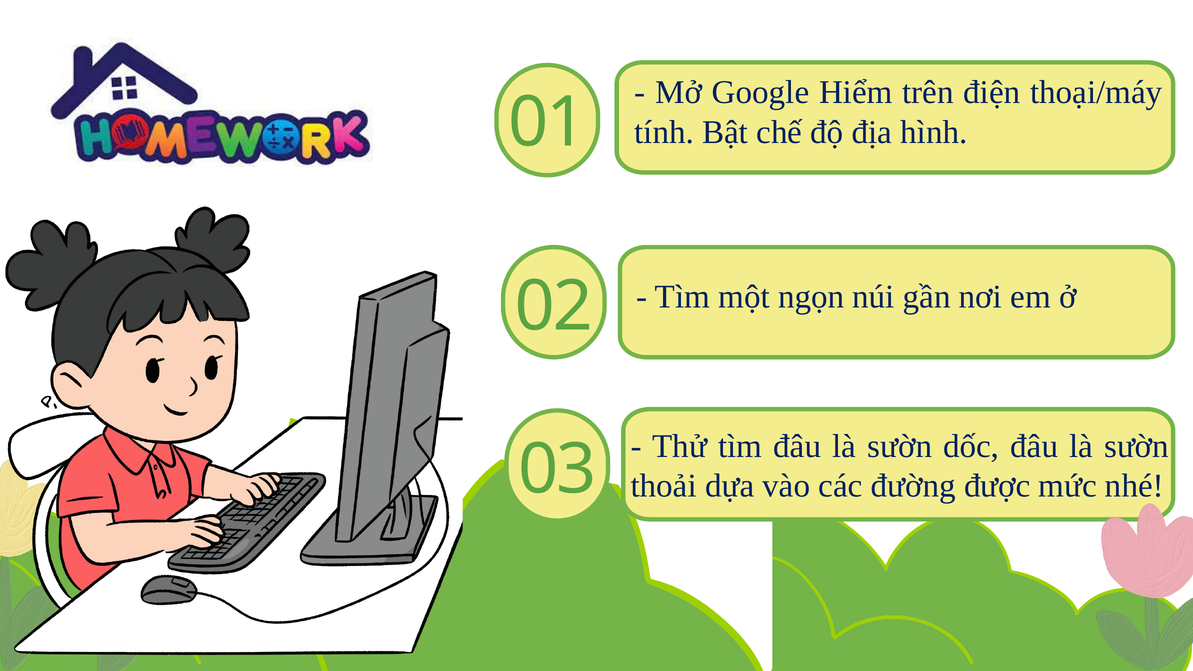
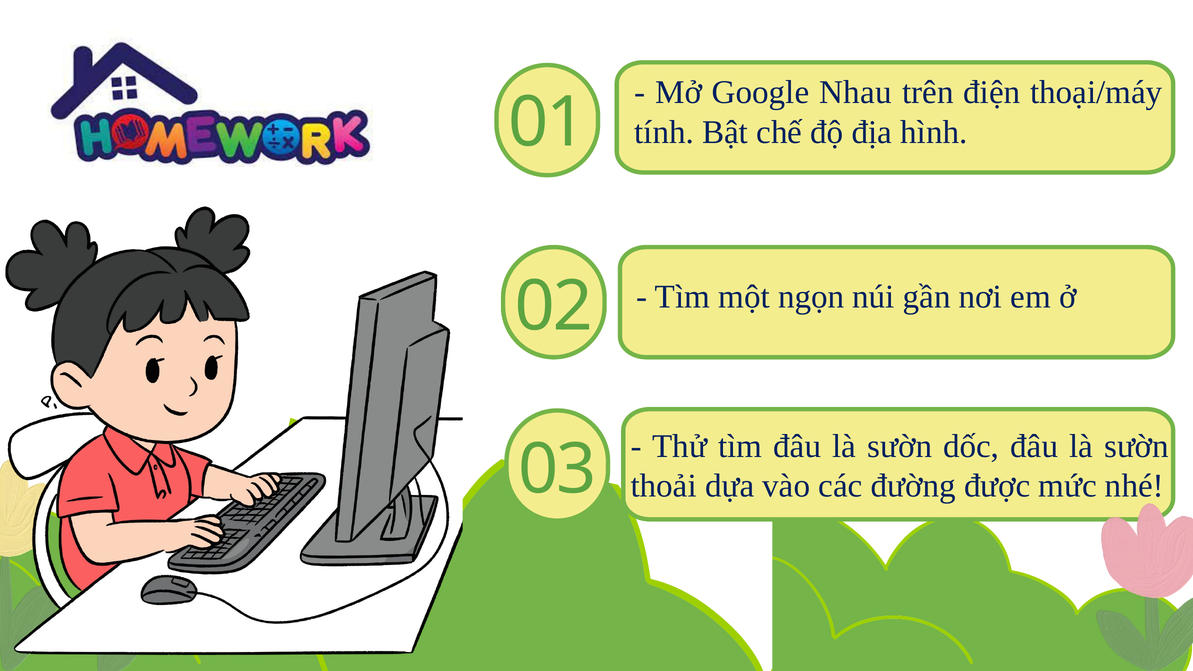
Hiểm: Hiểm -> Nhau
